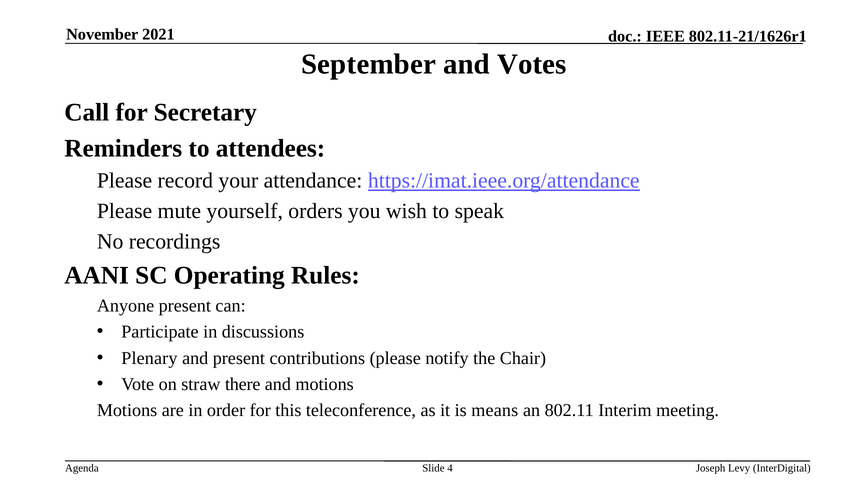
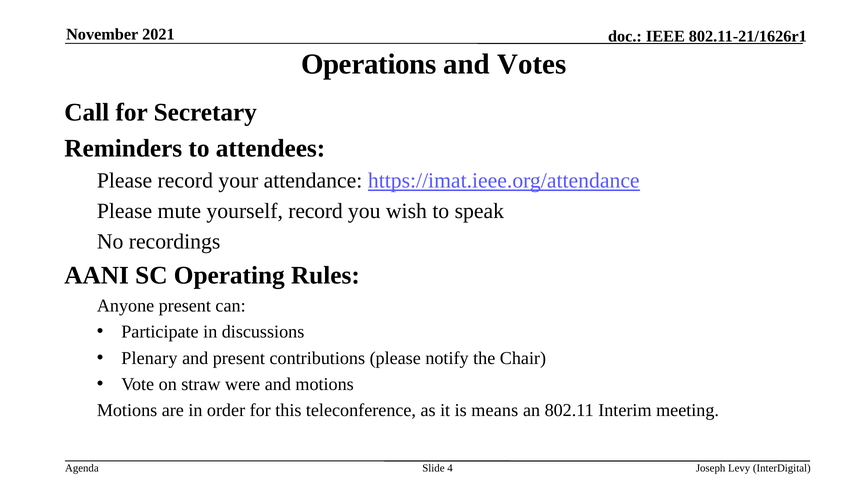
September: September -> Operations
yourself orders: orders -> record
there: there -> were
